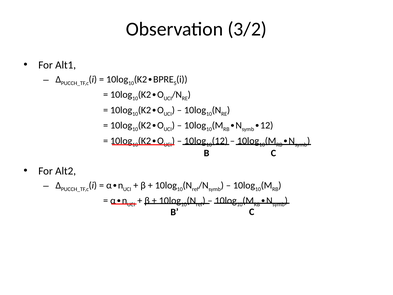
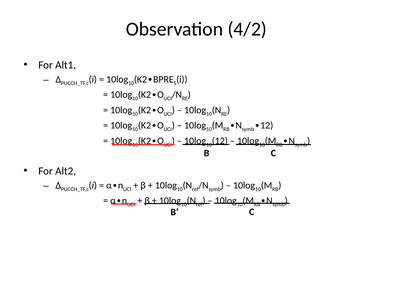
3/2: 3/2 -> 4/2
